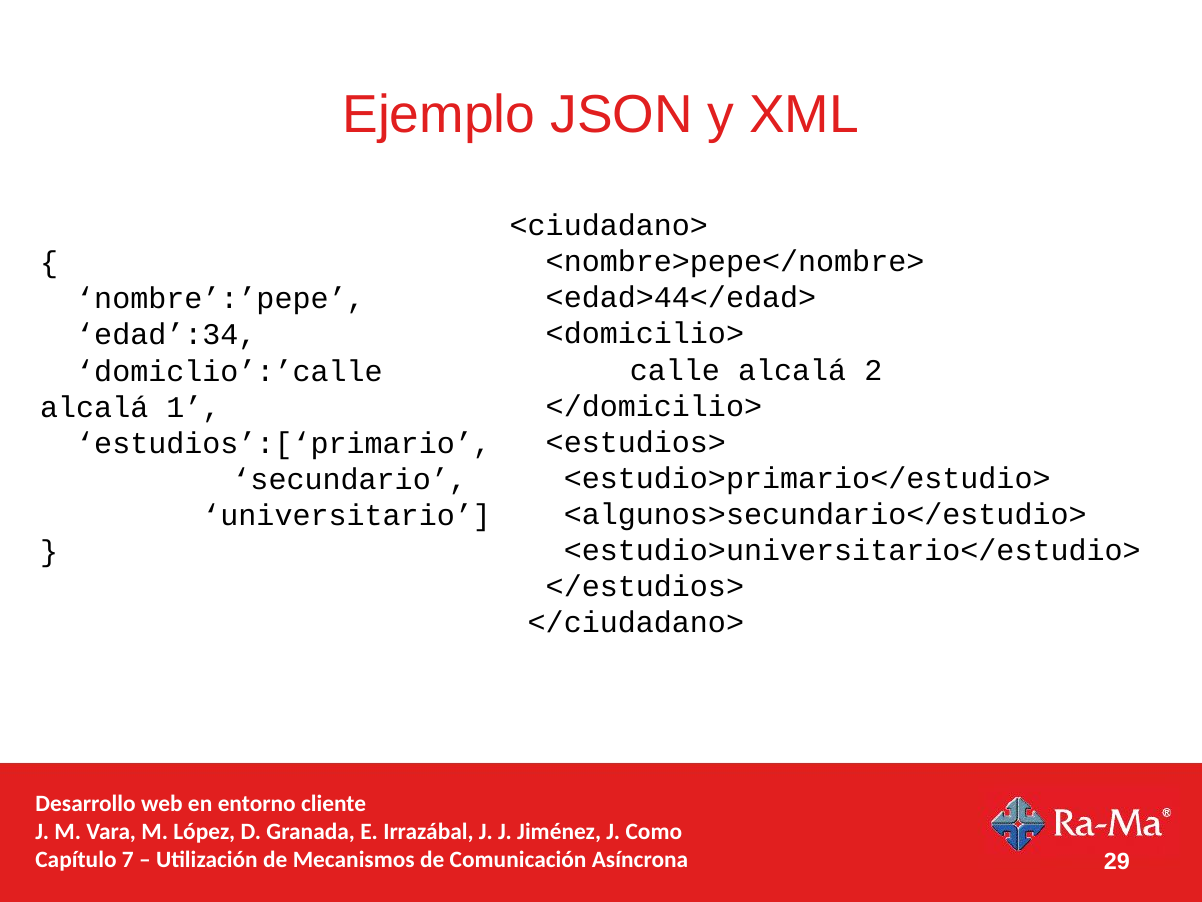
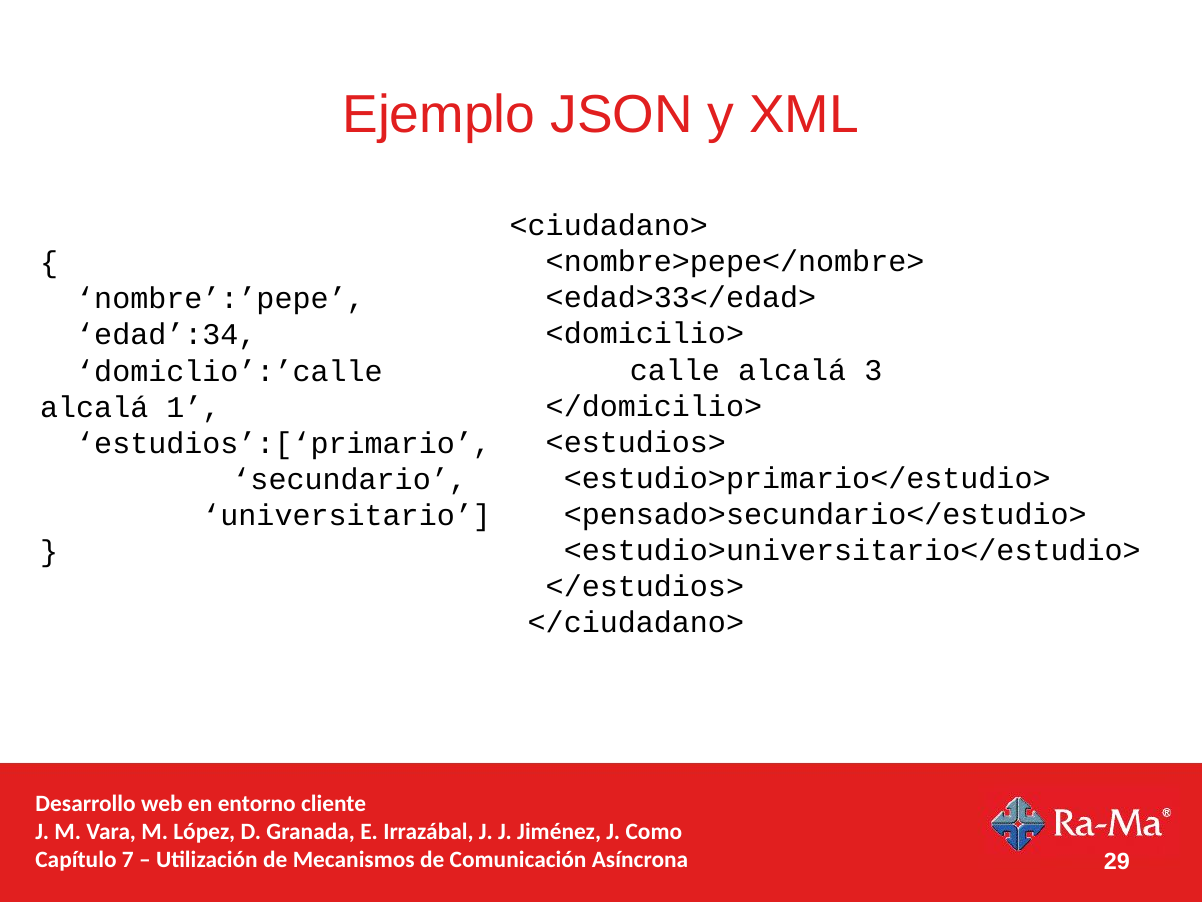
<edad>44</edad>: <edad>44</edad> -> <edad>33</edad>
2: 2 -> 3
<algunos>secundario</estudio>: <algunos>secundario</estudio> -> <pensado>secundario</estudio>
